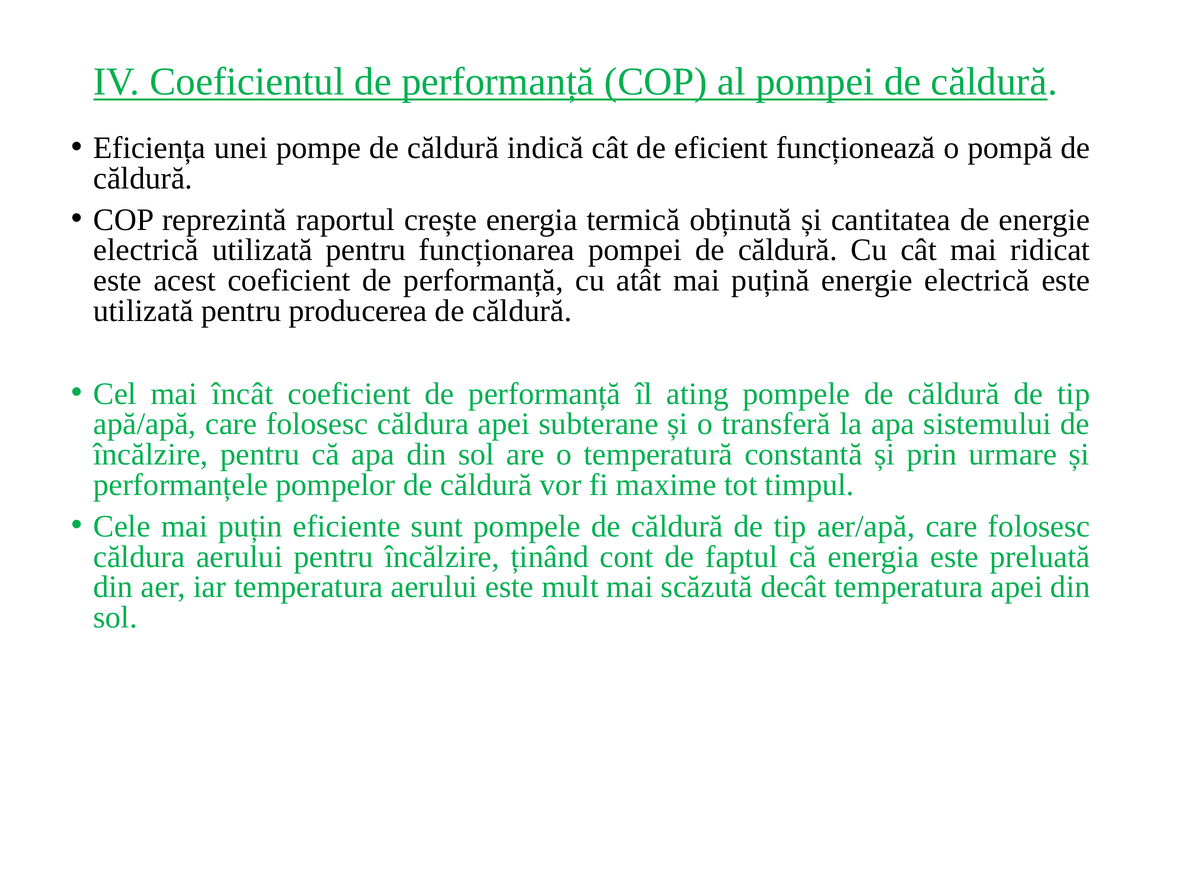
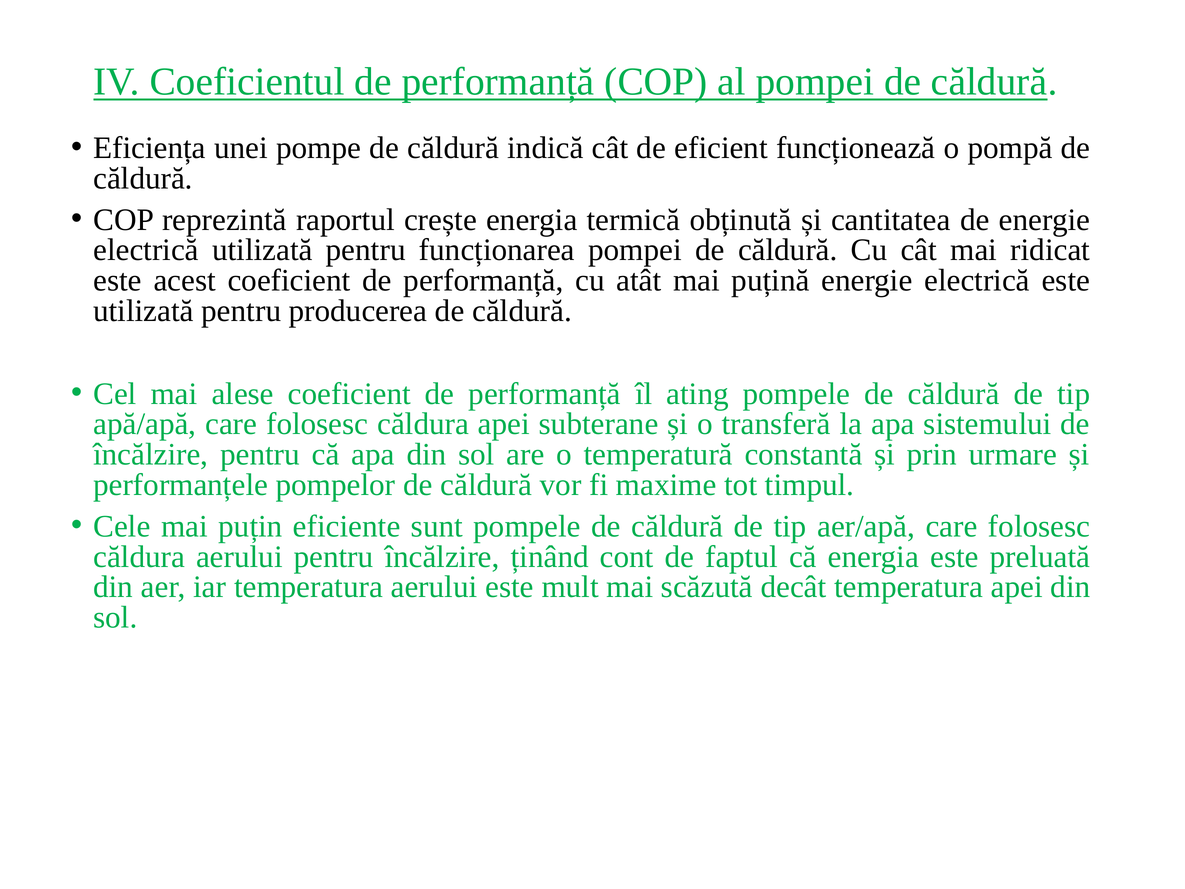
încât: încât -> alese
